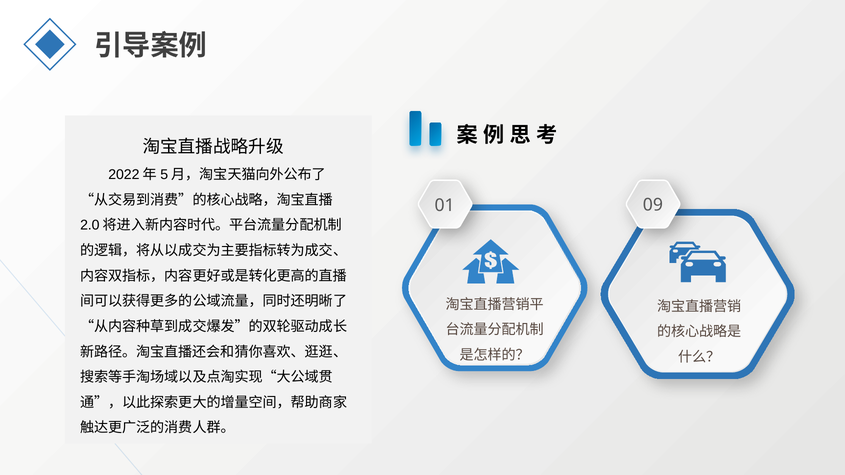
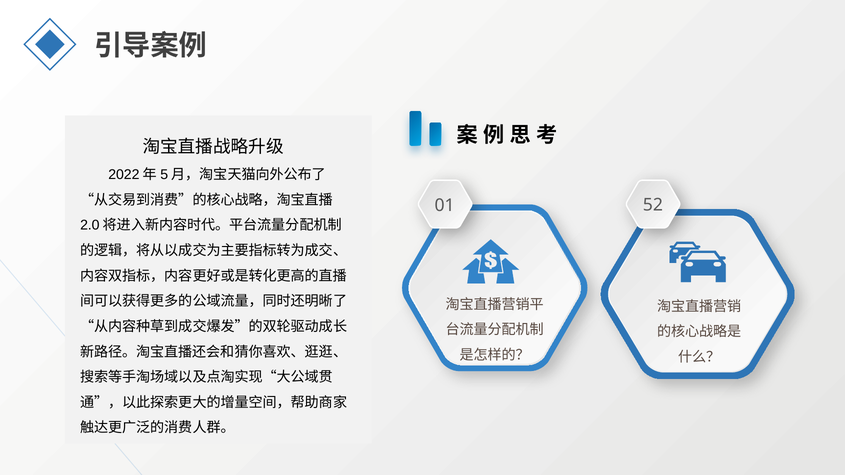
09: 09 -> 52
